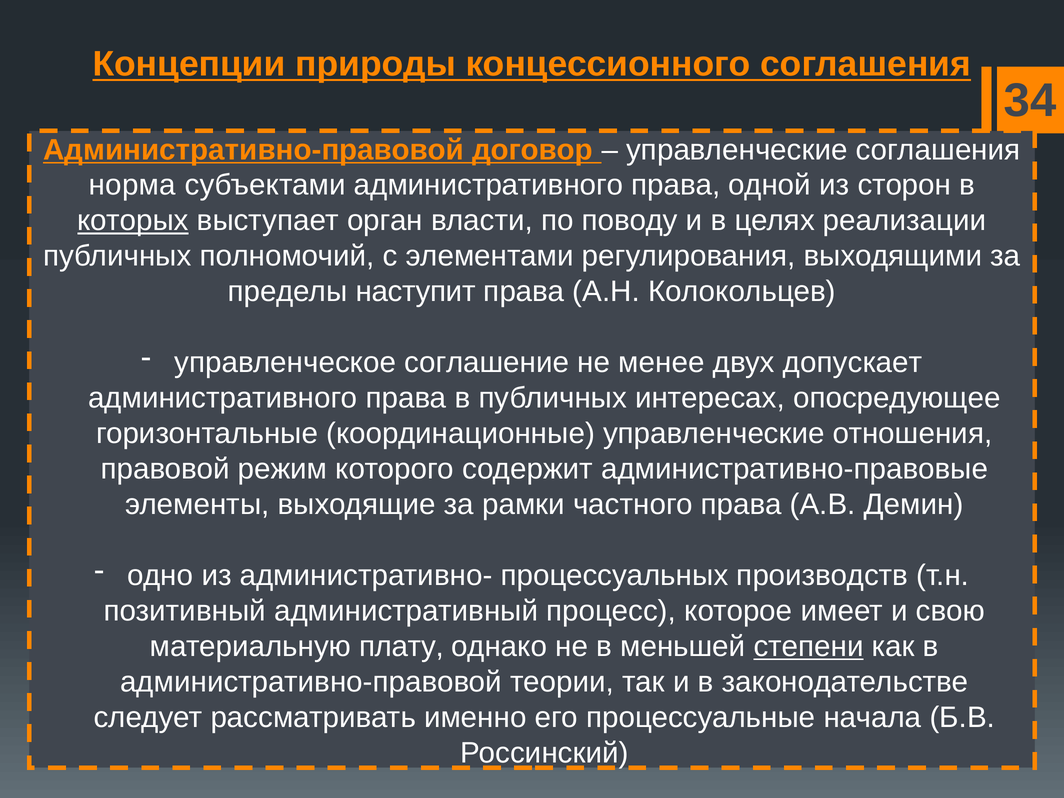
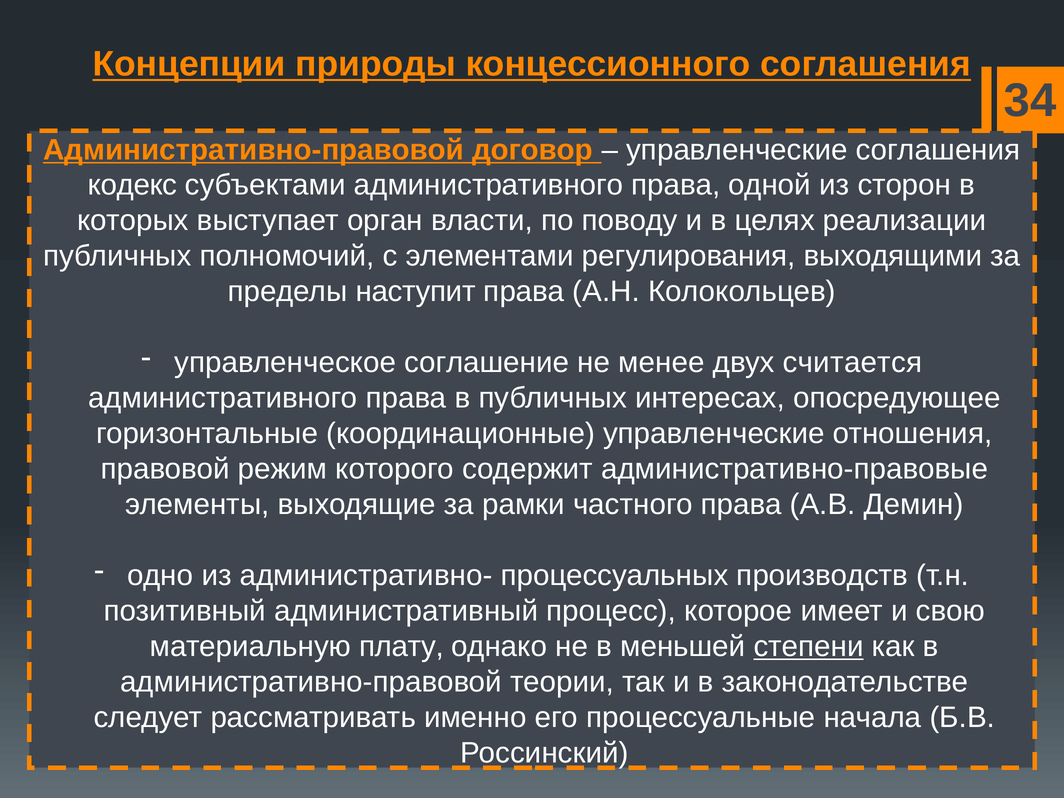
норма: норма -> кодекс
которых underline: present -> none
допускает: допускает -> считается
